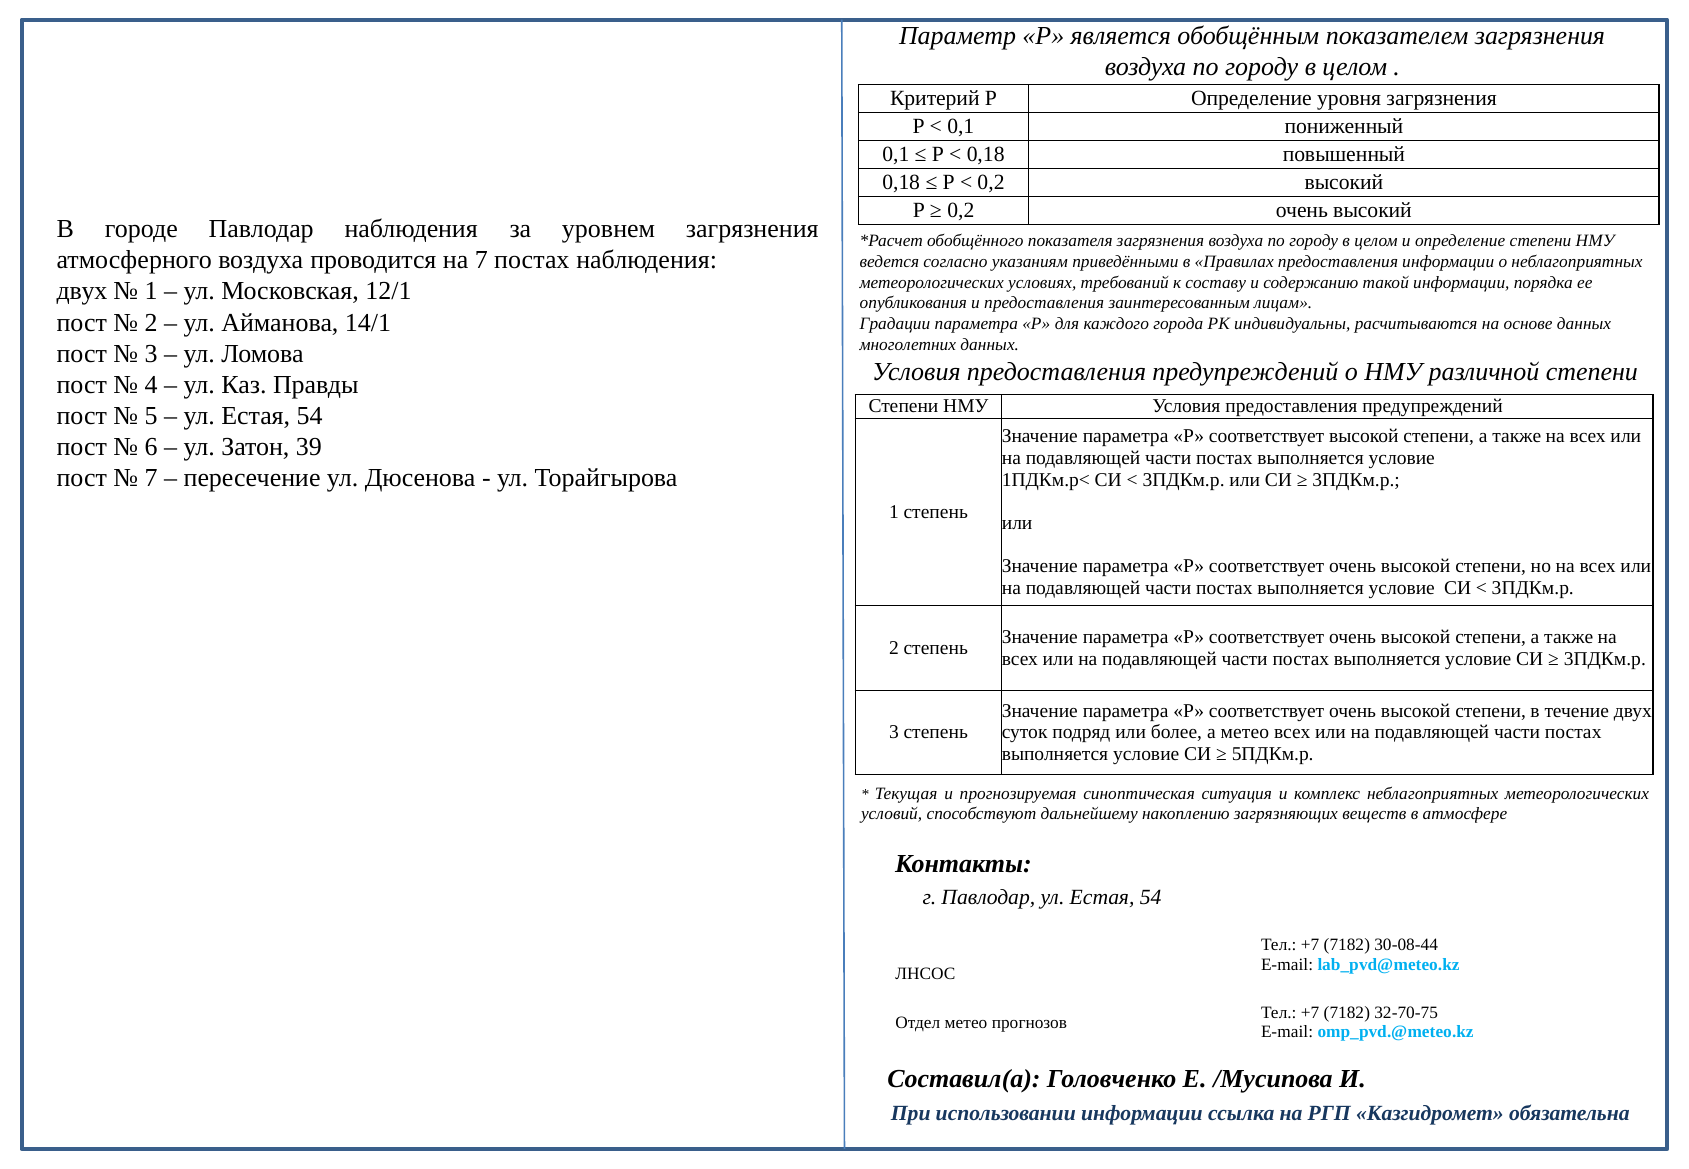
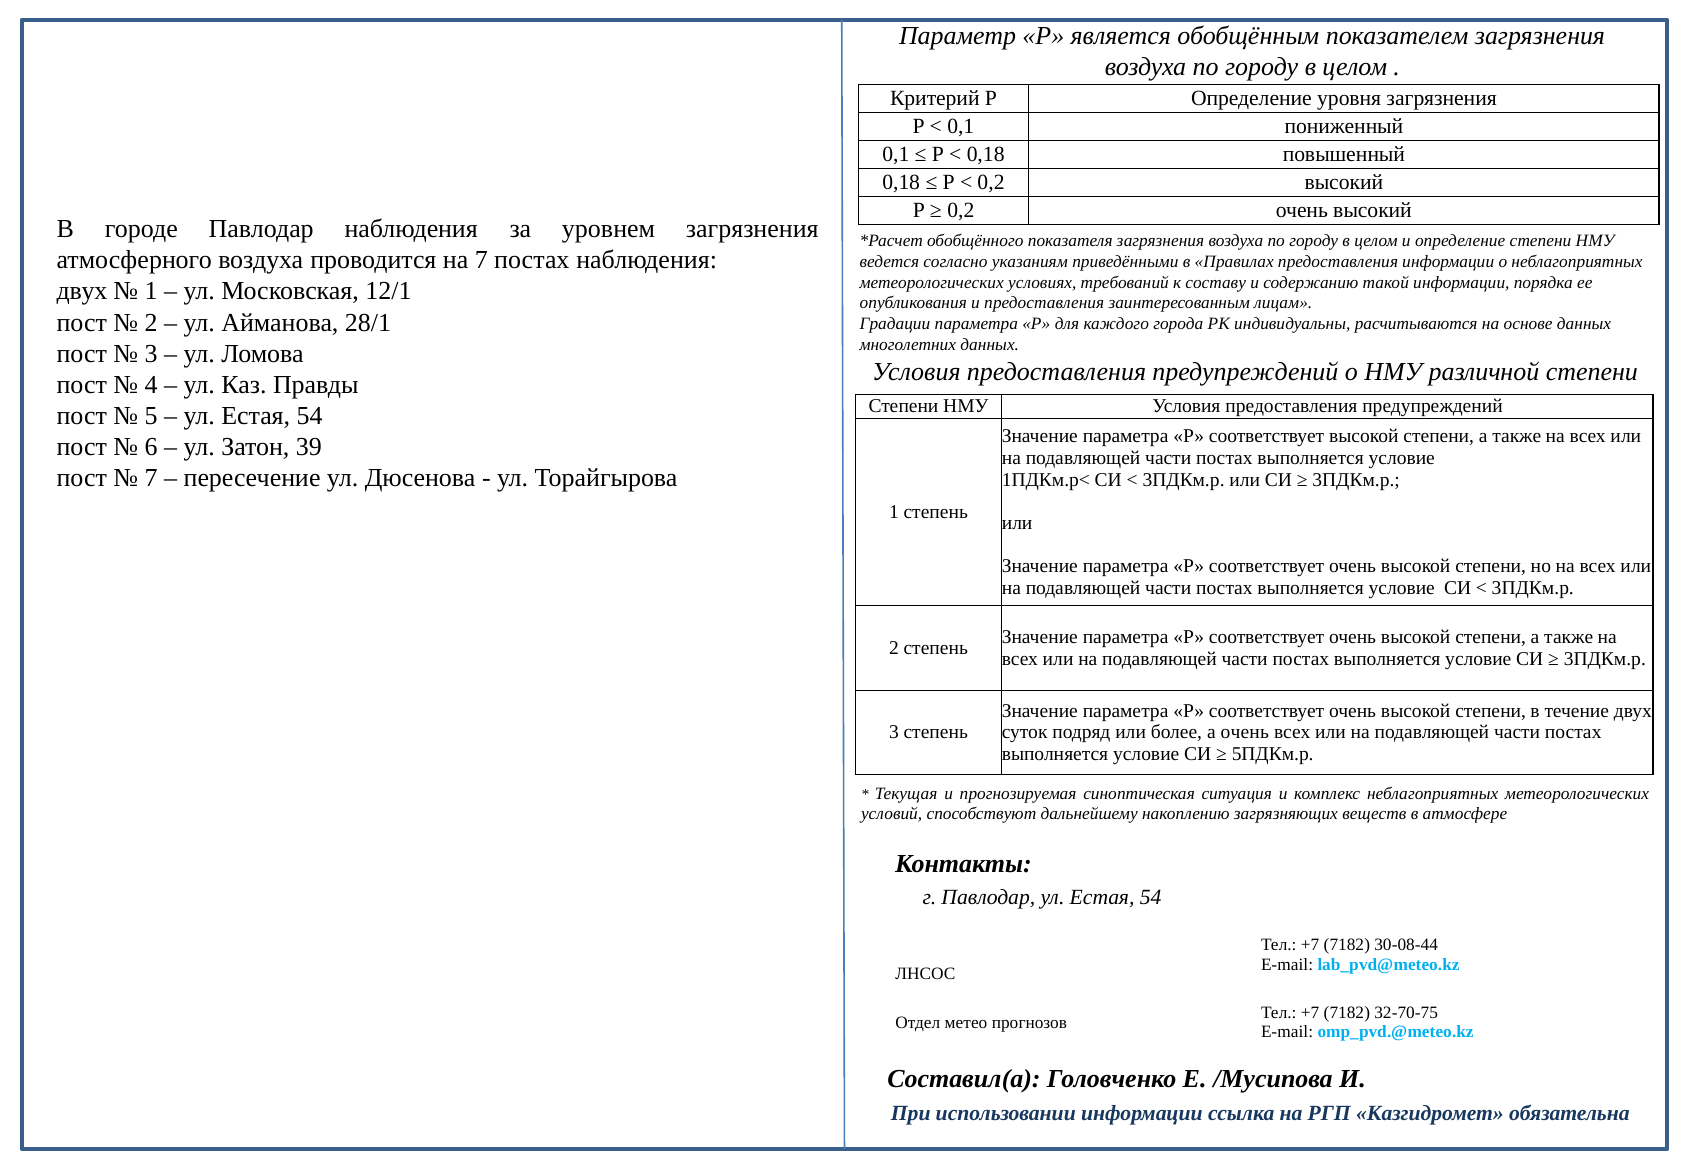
14/1: 14/1 -> 28/1
а метео: метео -> очень
